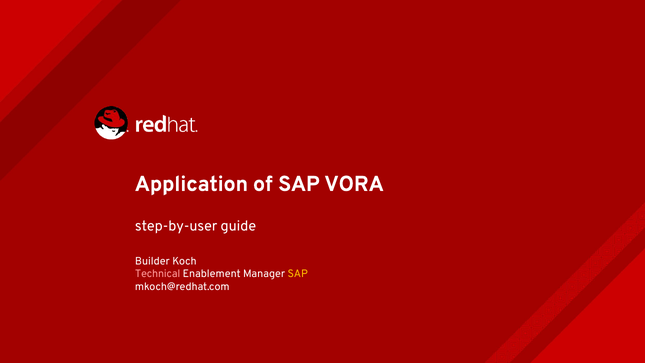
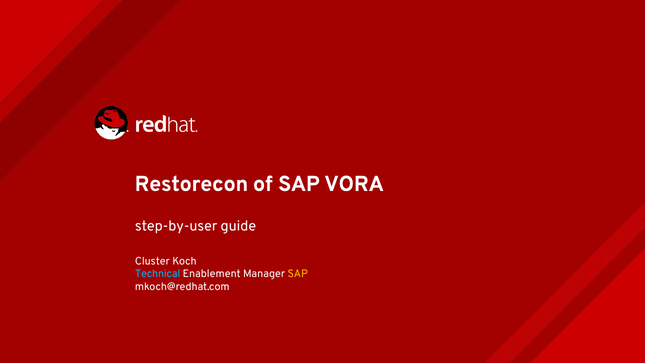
Application: Application -> Restorecon
Builder: Builder -> Cluster
Technical colour: pink -> light blue
